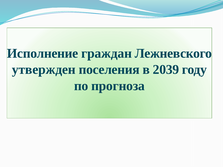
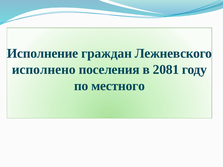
утвержден: утвержден -> исполнено
2039: 2039 -> 2081
прогноза: прогноза -> местного
